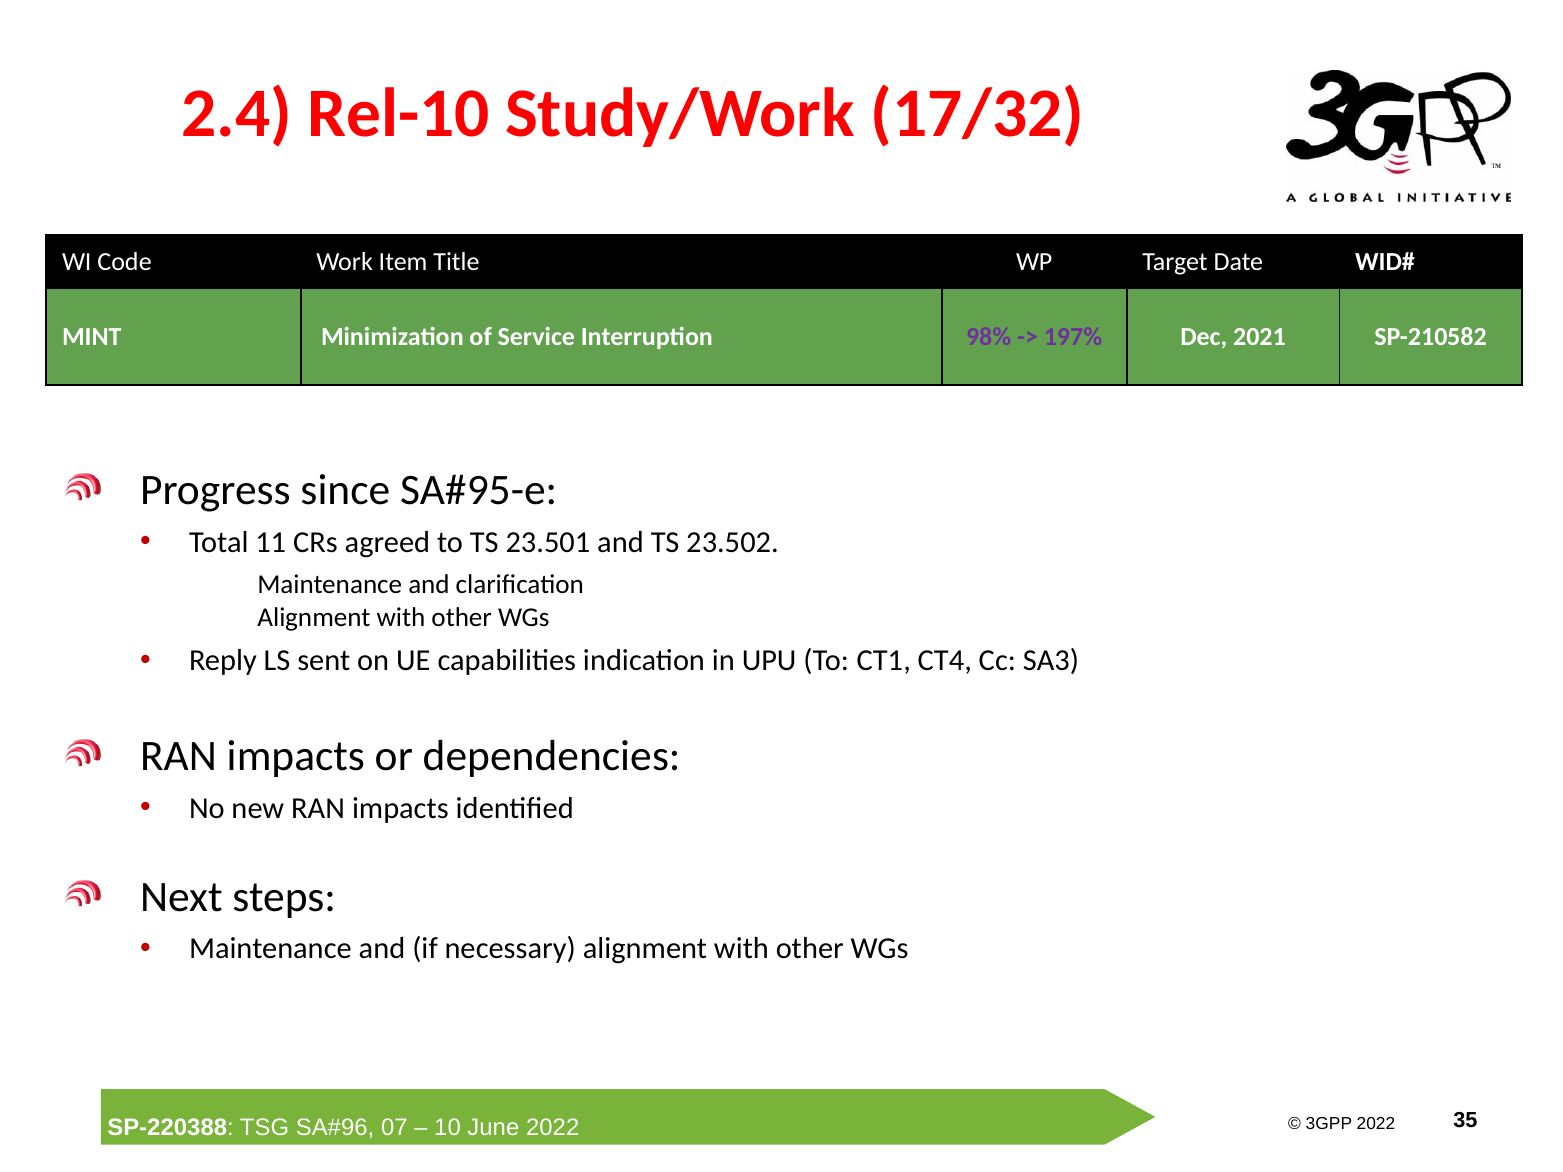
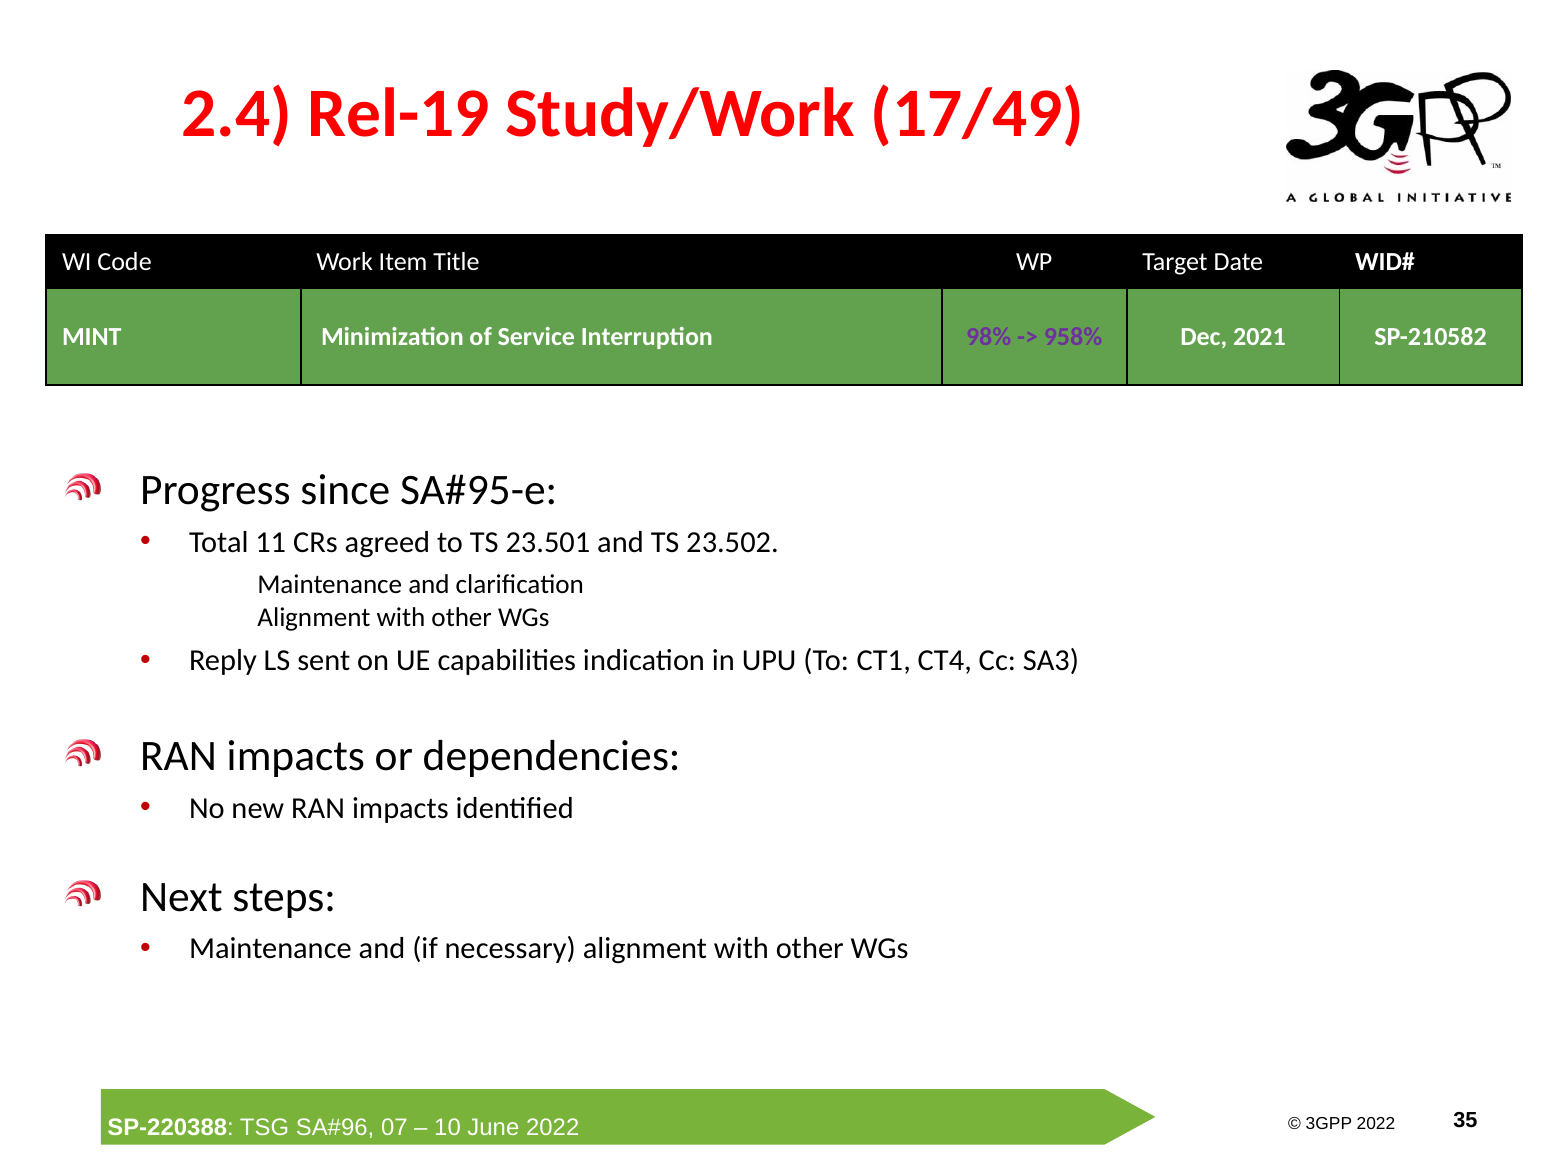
Rel-10: Rel-10 -> Rel-19
17/32: 17/32 -> 17/49
197%: 197% -> 958%
